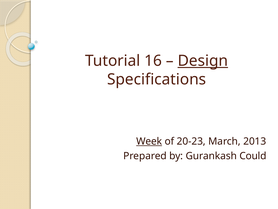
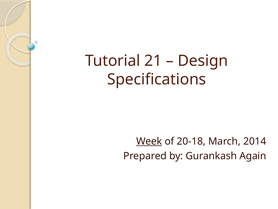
16: 16 -> 21
Design underline: present -> none
20-23: 20-23 -> 20-18
2013: 2013 -> 2014
Could: Could -> Again
